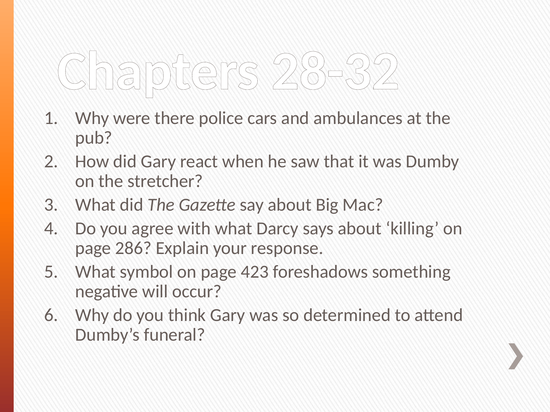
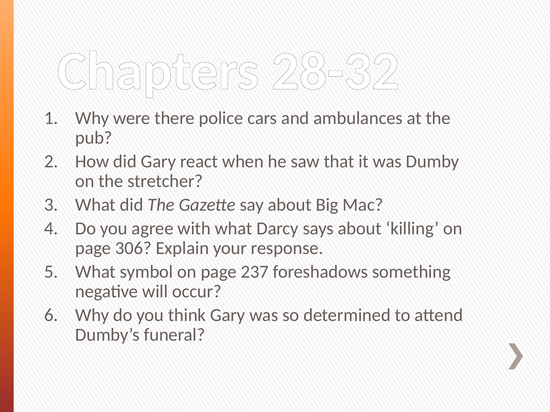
286: 286 -> 306
423: 423 -> 237
